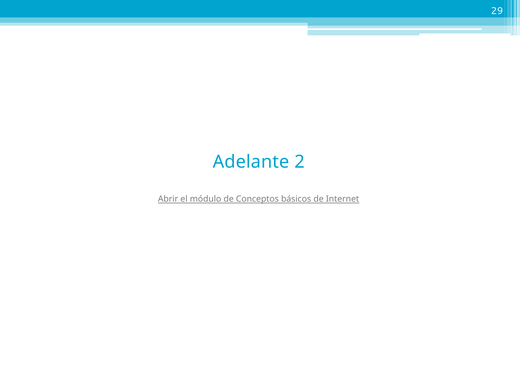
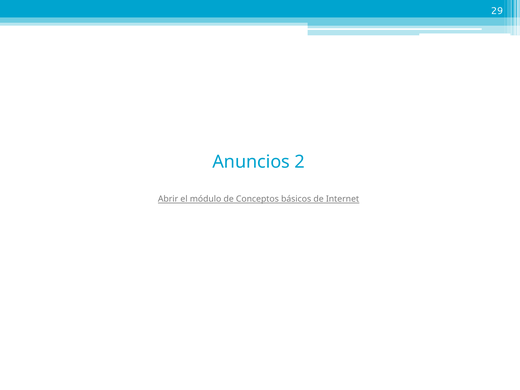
Adelante: Adelante -> Anuncios
